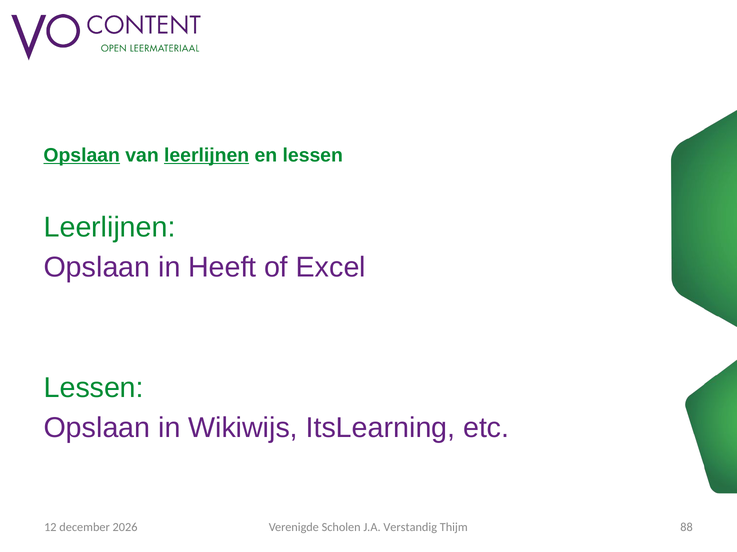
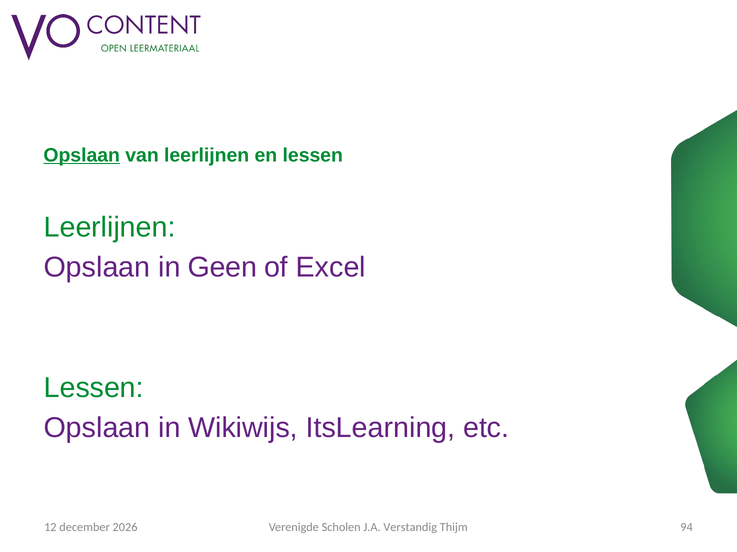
leerlijnen at (207, 156) underline: present -> none
Heeft: Heeft -> Geen
88: 88 -> 94
